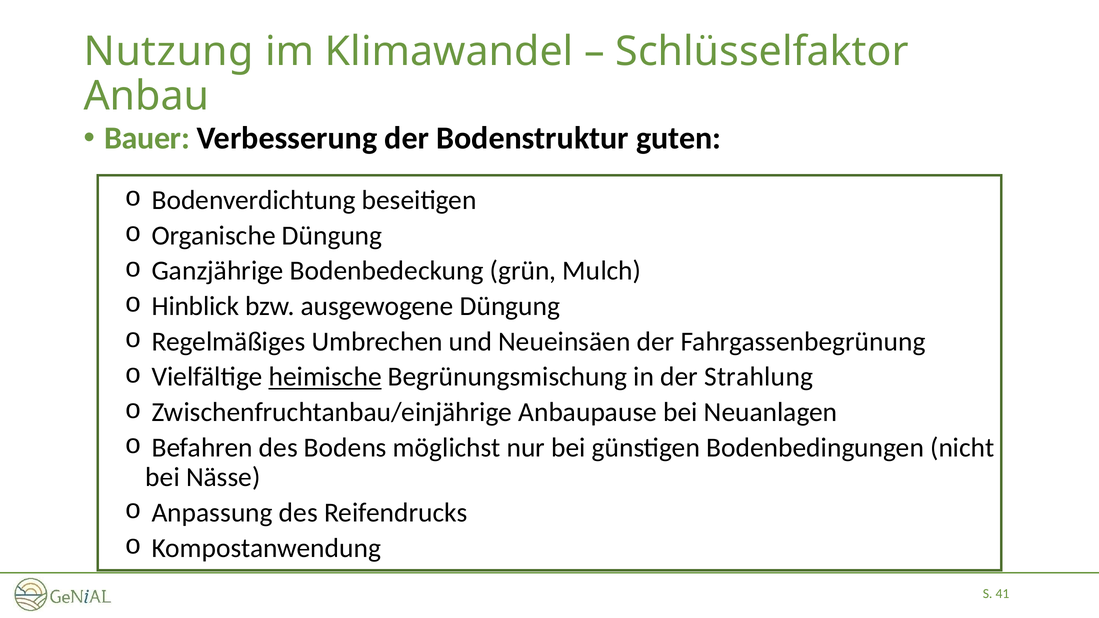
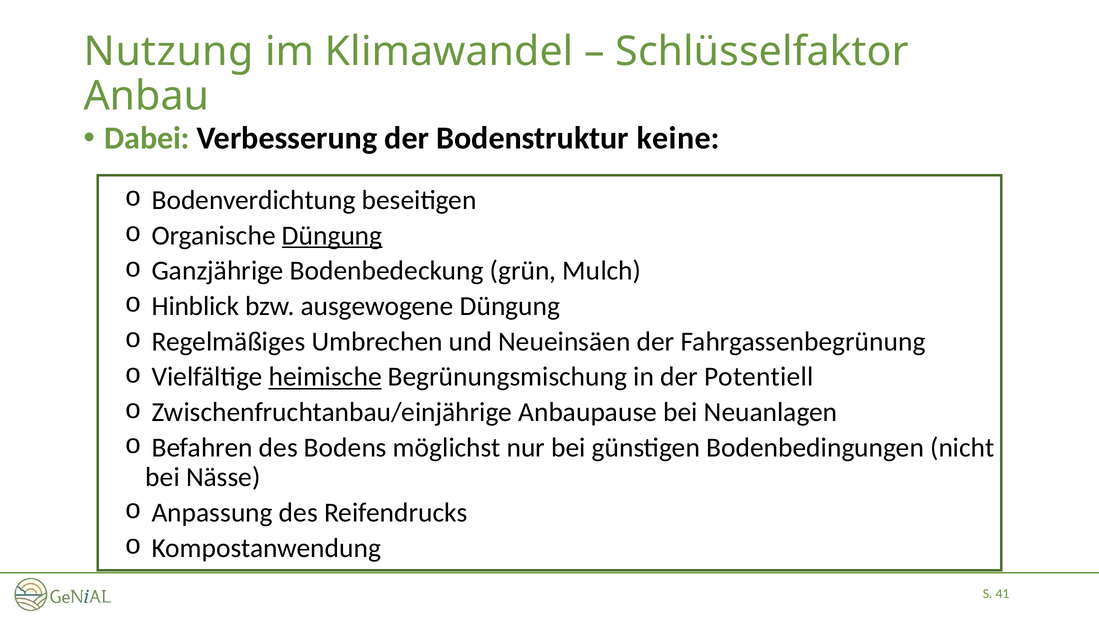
Bauer: Bauer -> Dabei
guten: guten -> keine
Düngung at (332, 236) underline: none -> present
Strahlung: Strahlung -> Potentiell
